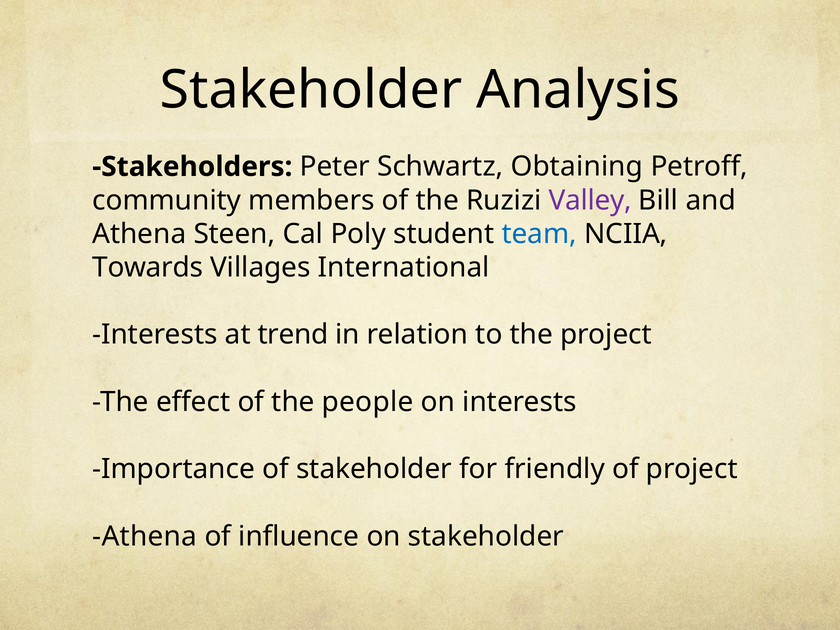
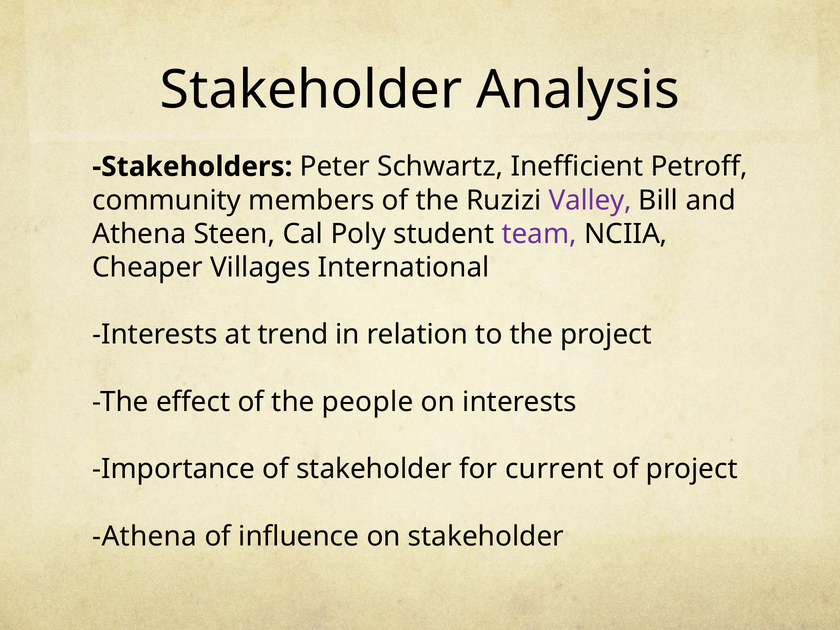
Obtaining: Obtaining -> Inefficient
team colour: blue -> purple
Towards: Towards -> Cheaper
friendly: friendly -> current
